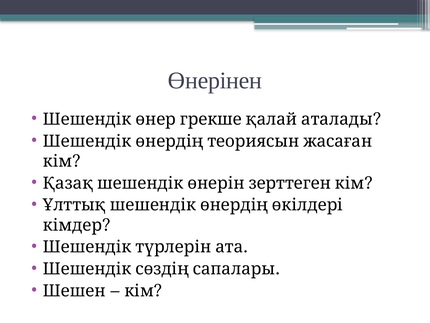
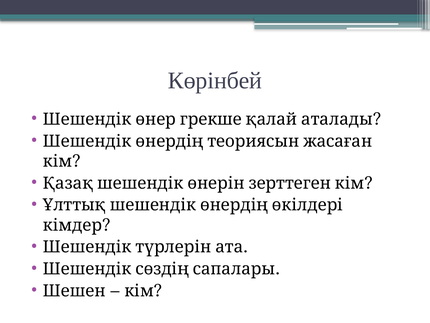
Өнерінен: Өнерінен -> Көрінбей
